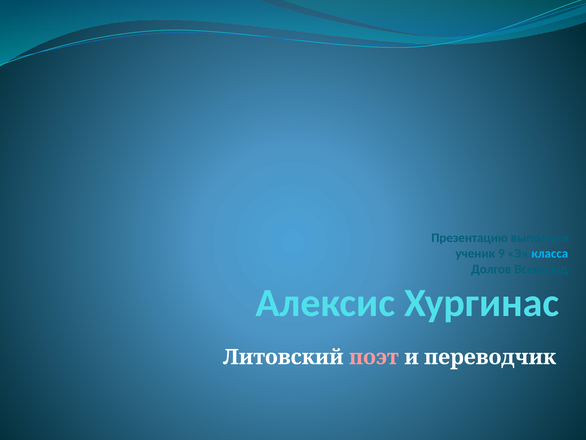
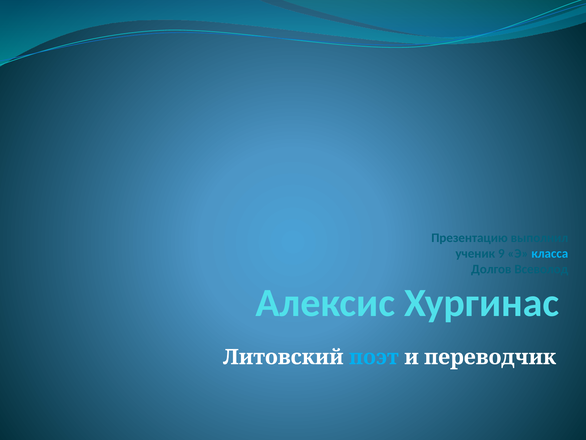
поэт colour: pink -> light blue
